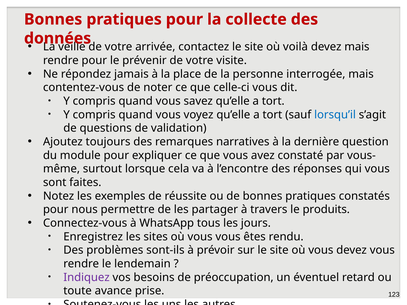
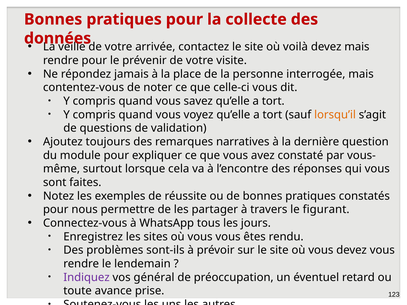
lorsqu’il colour: blue -> orange
produits: produits -> figurant
besoins: besoins -> général
